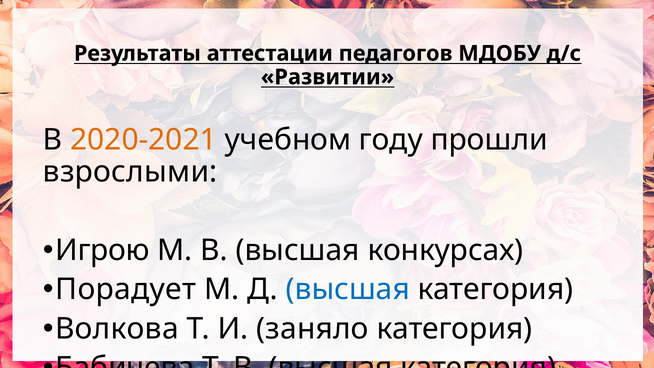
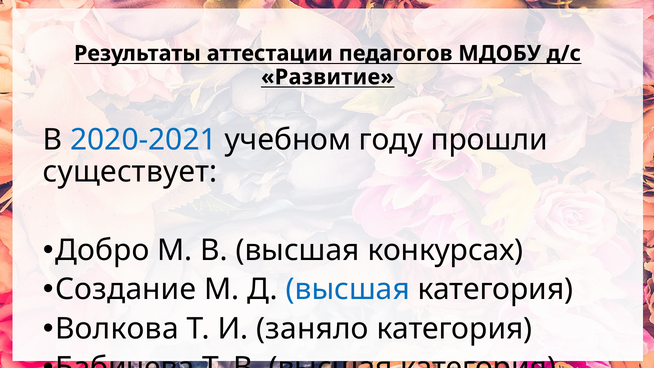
Развитии: Развитии -> Развитие
2020-2021 colour: orange -> blue
взрослыми: взрослыми -> существует
Игрою: Игрою -> Добро
Порадует: Порадует -> Создание
